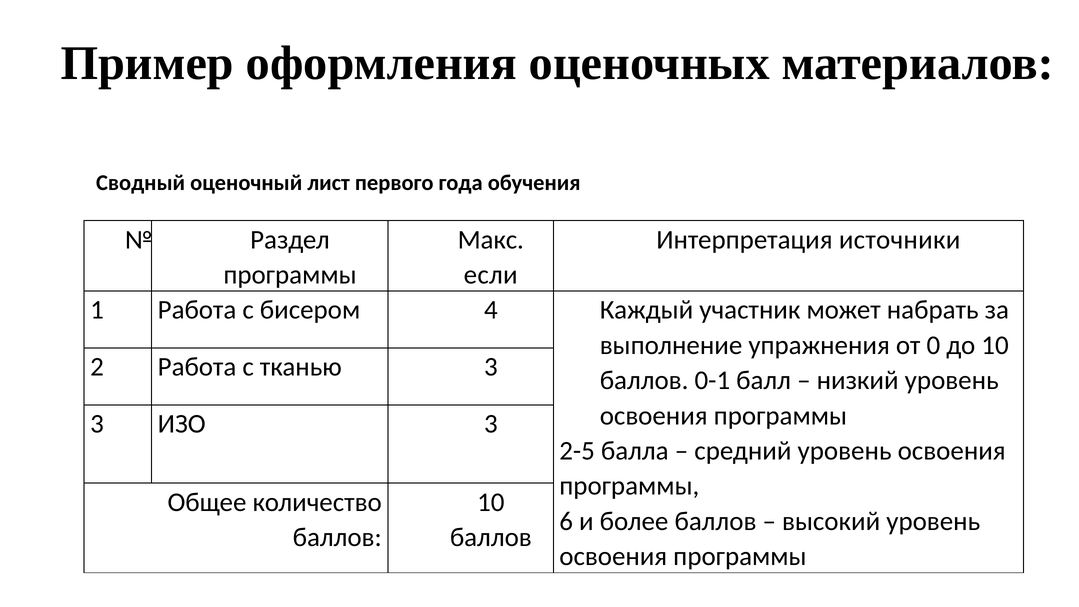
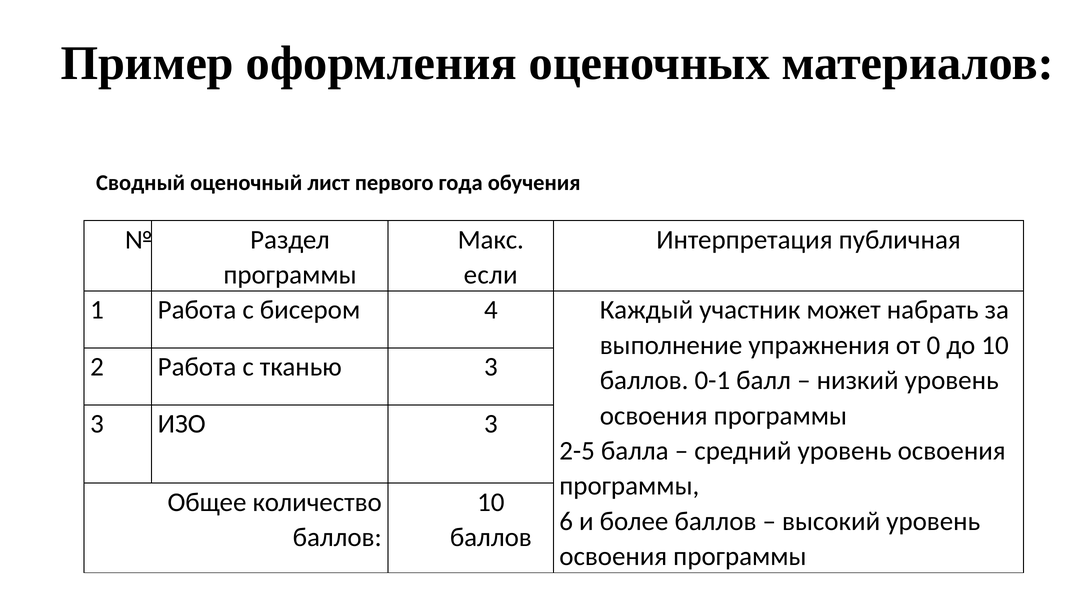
источники: источники -> публичная
